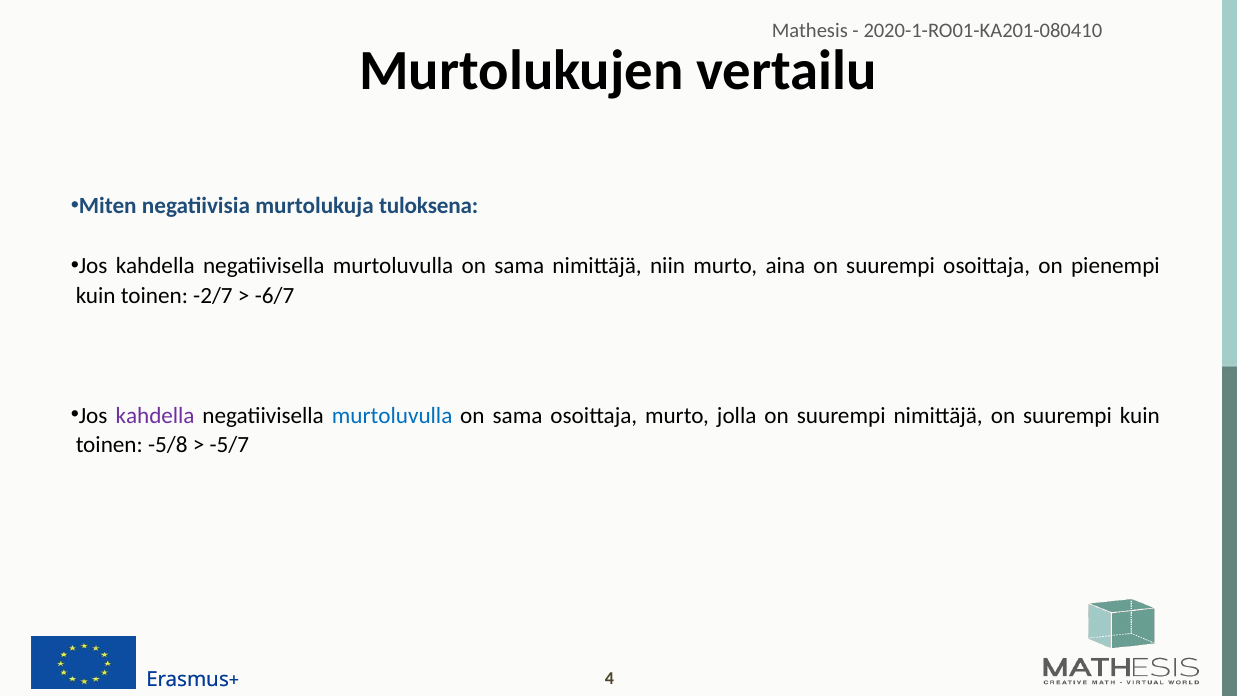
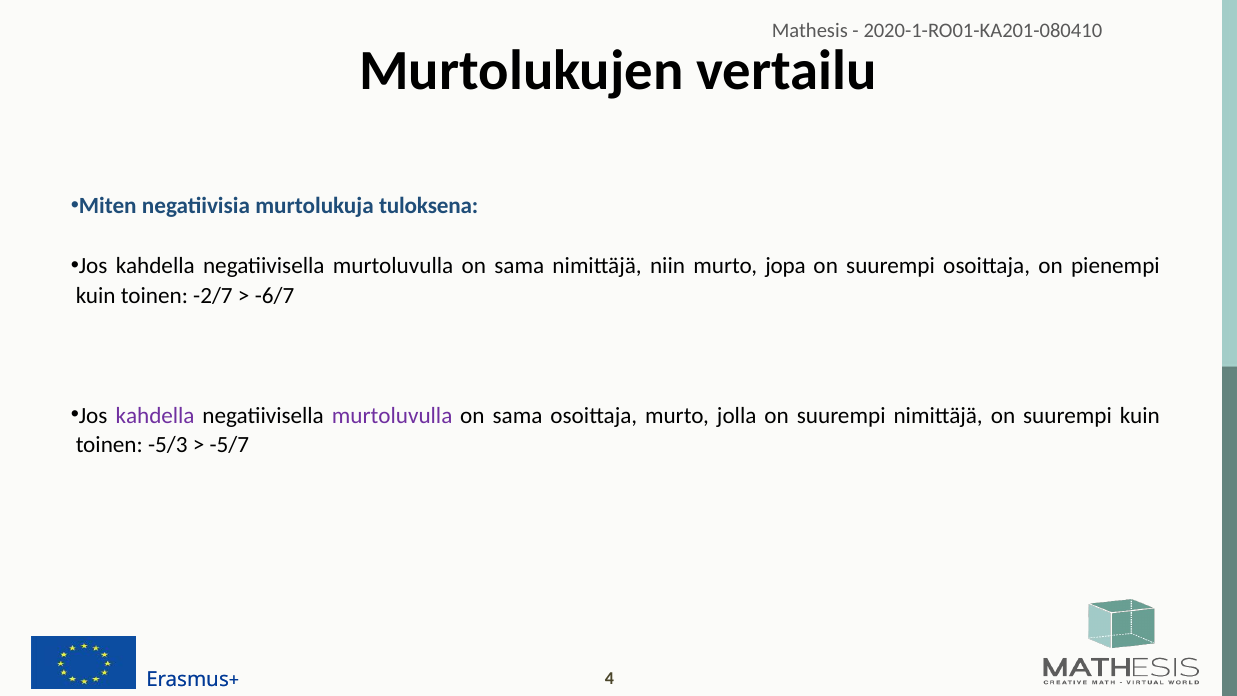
aina: aina -> jopa
murtoluvulla at (392, 415) colour: blue -> purple
-5/8: -5/8 -> -5/3
